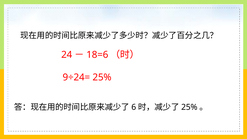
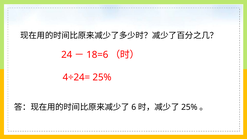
9÷24=: 9÷24= -> 4÷24=
